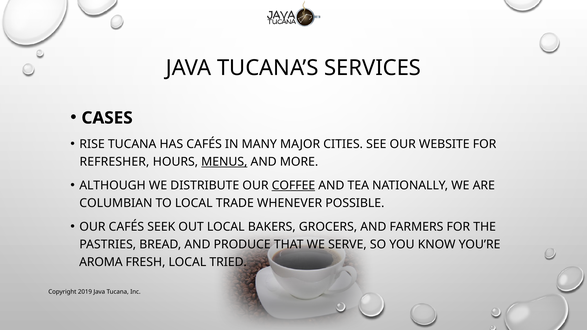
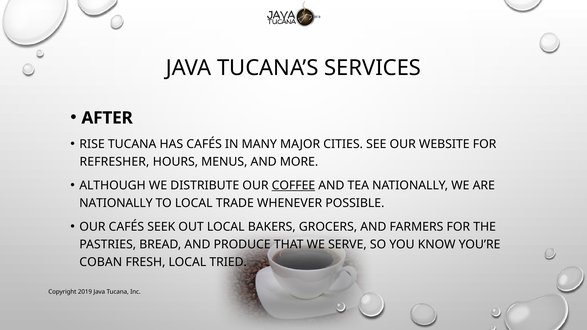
CASES: CASES -> AFTER
MENUS underline: present -> none
COLUMBIAN at (116, 203): COLUMBIAN -> NATIONALLY
AROMA: AROMA -> COBAN
